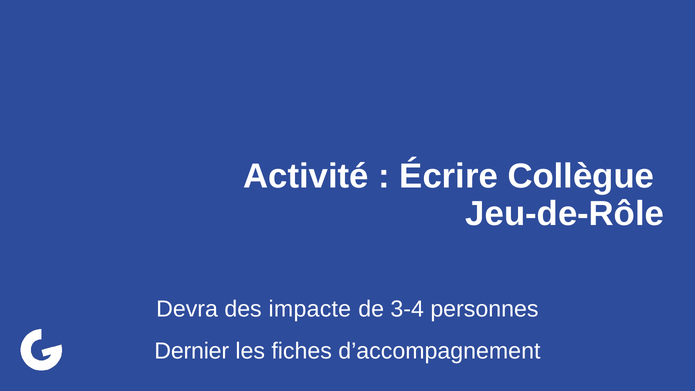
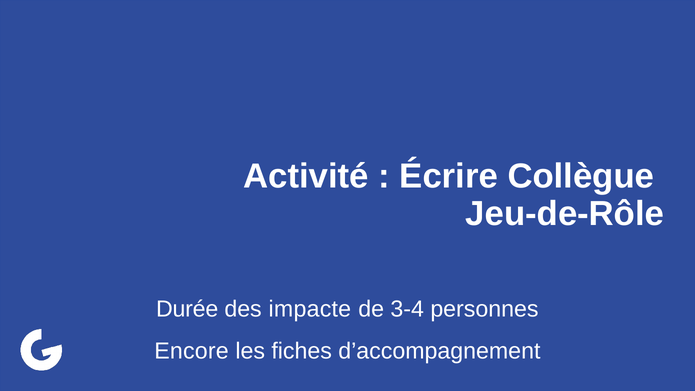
Devra: Devra -> Durée
Dernier: Dernier -> Encore
